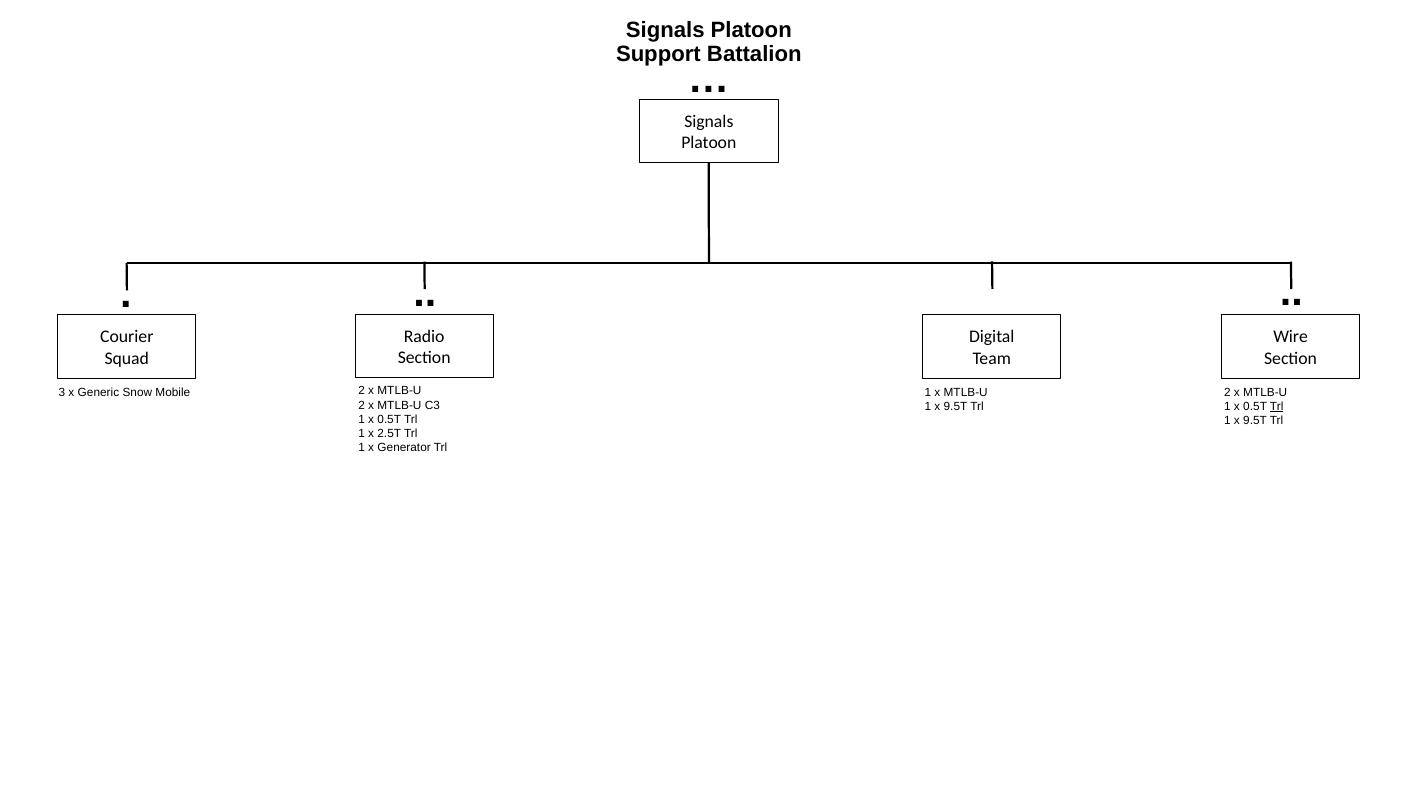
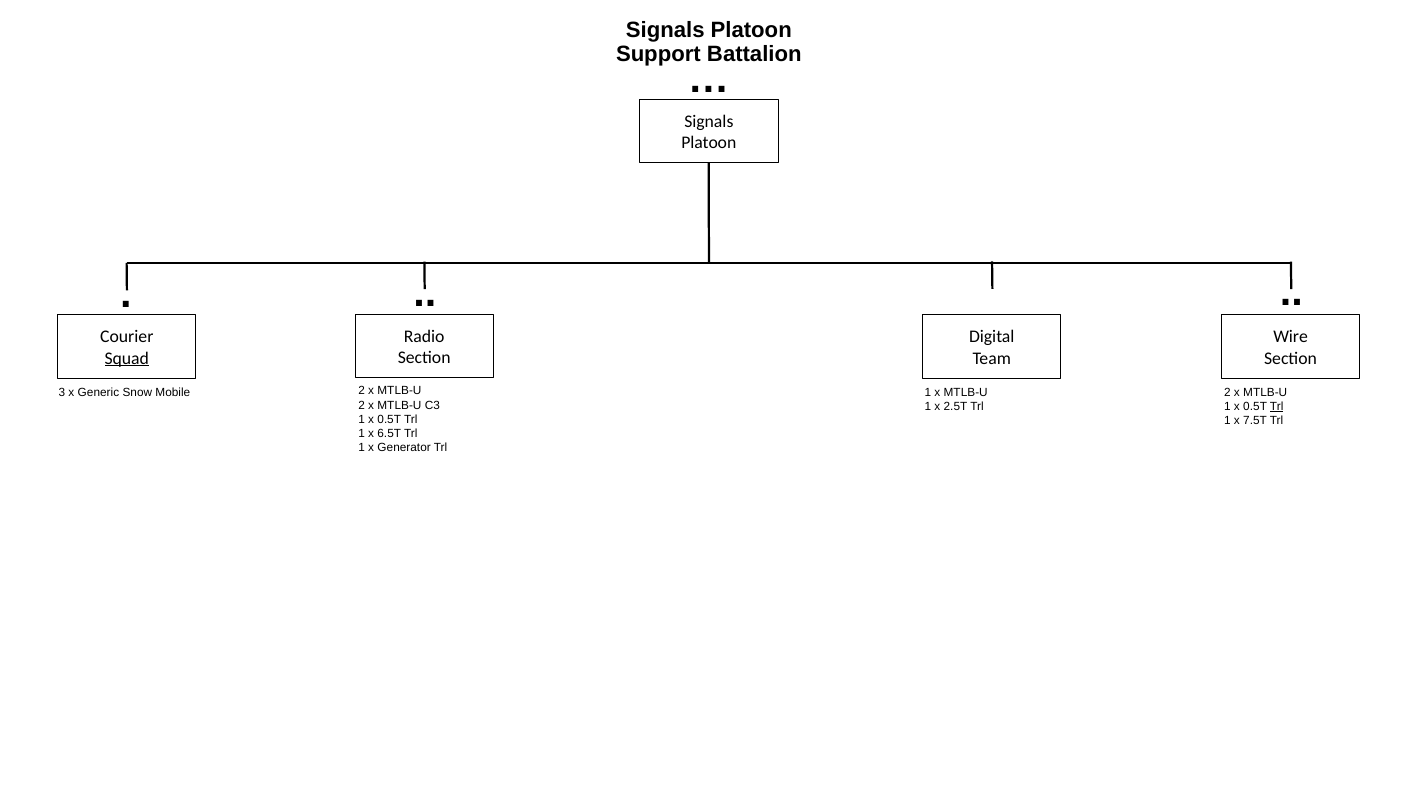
Squad underline: none -> present
9.5T at (955, 406): 9.5T -> 2.5T
9.5T at (1255, 420): 9.5T -> 7.5T
2.5T: 2.5T -> 6.5T
